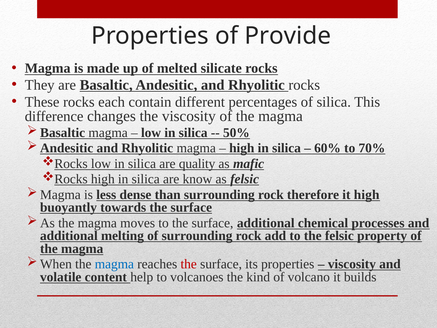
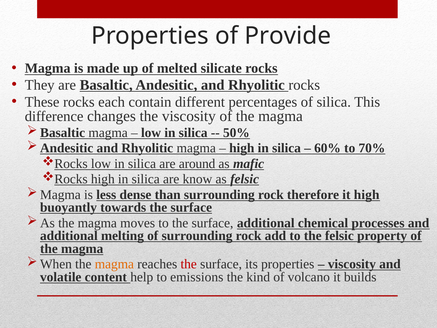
quality: quality -> around
magma at (114, 264) colour: blue -> orange
volcanoes: volcanoes -> emissions
